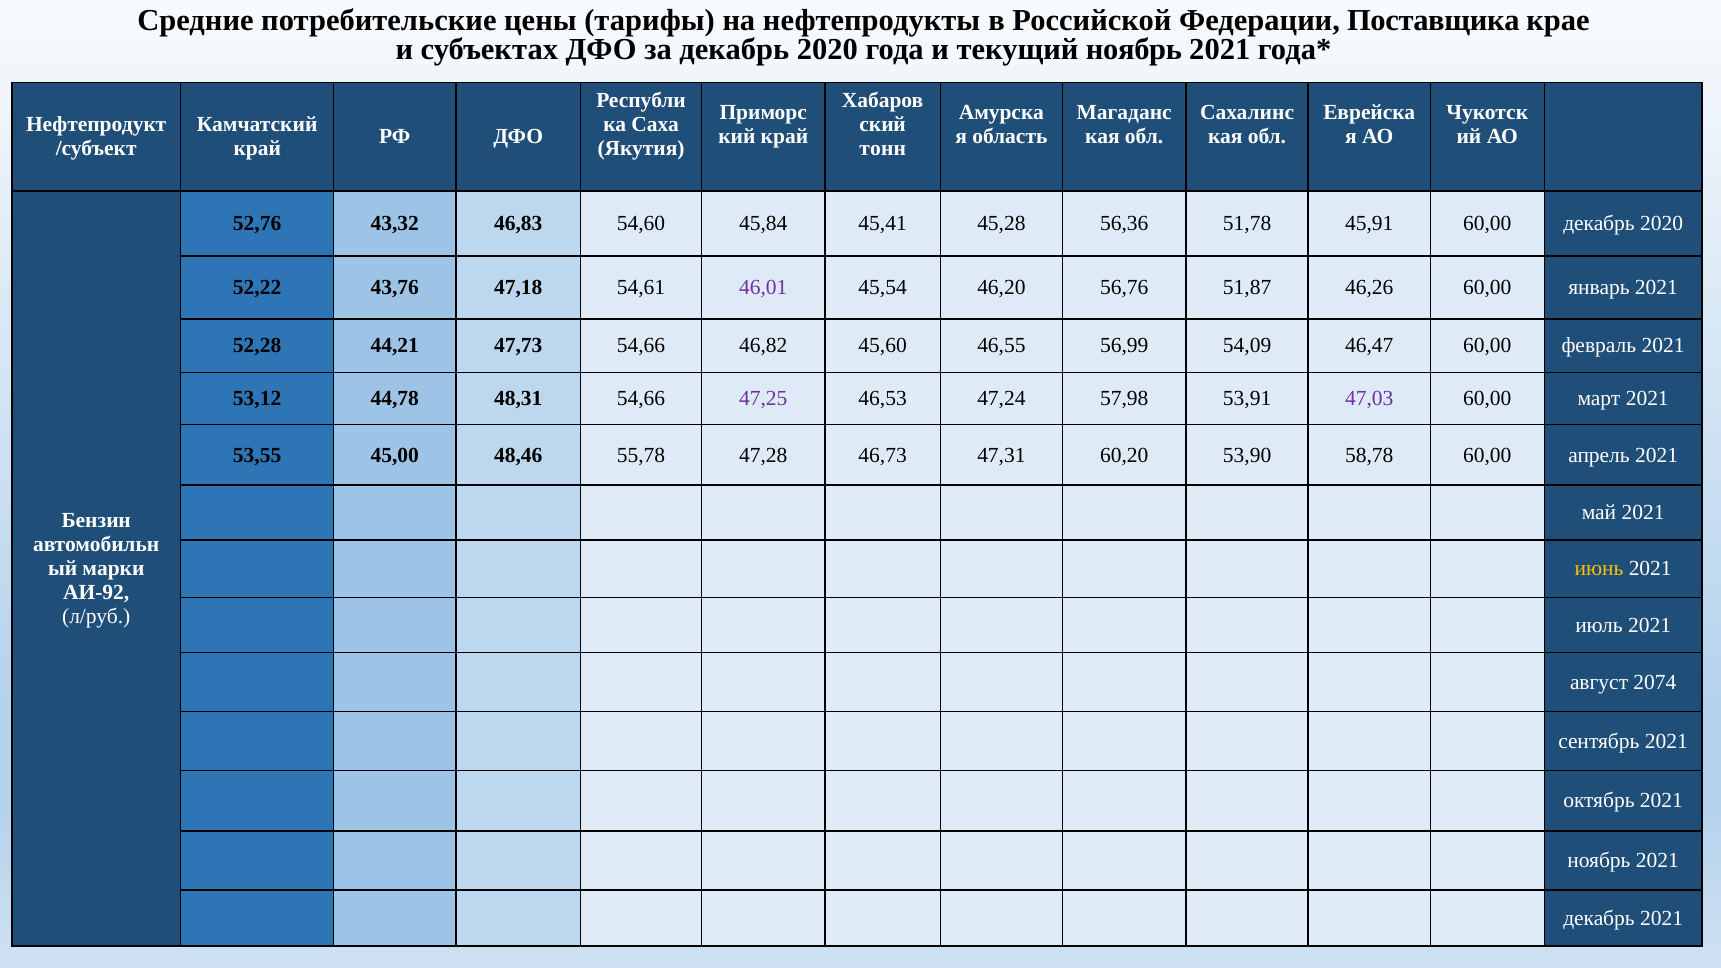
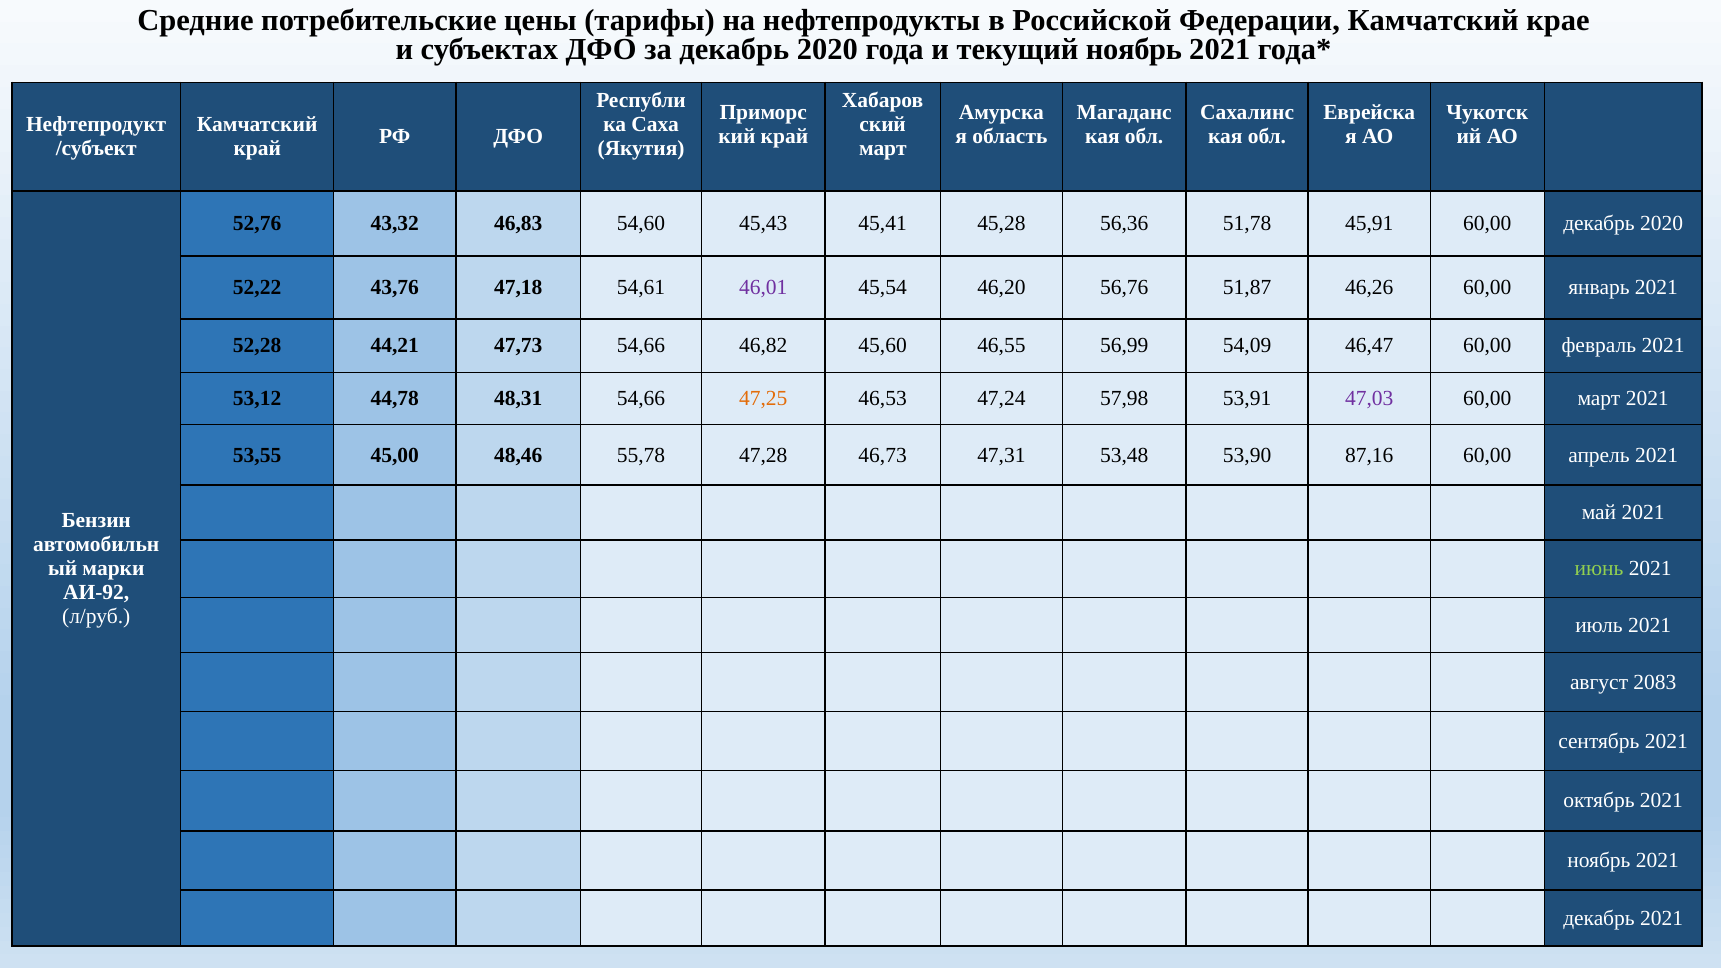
Федерации Поставщика: Поставщика -> Камчатский
тонн at (883, 149): тонн -> март
45,84: 45,84 -> 45,43
47,25 colour: purple -> orange
60,20: 60,20 -> 53,48
58,78: 58,78 -> 87,16
июнь colour: yellow -> light green
2074: 2074 -> 2083
